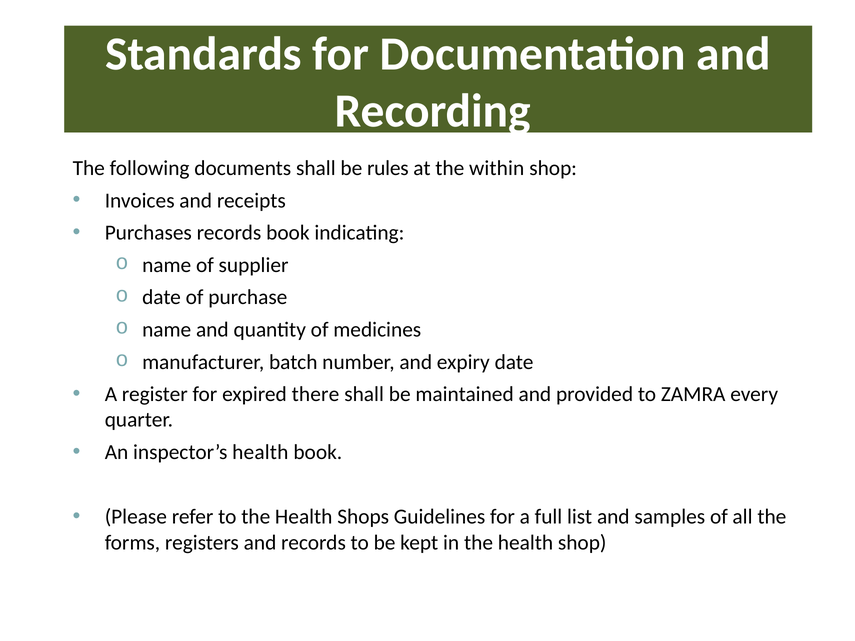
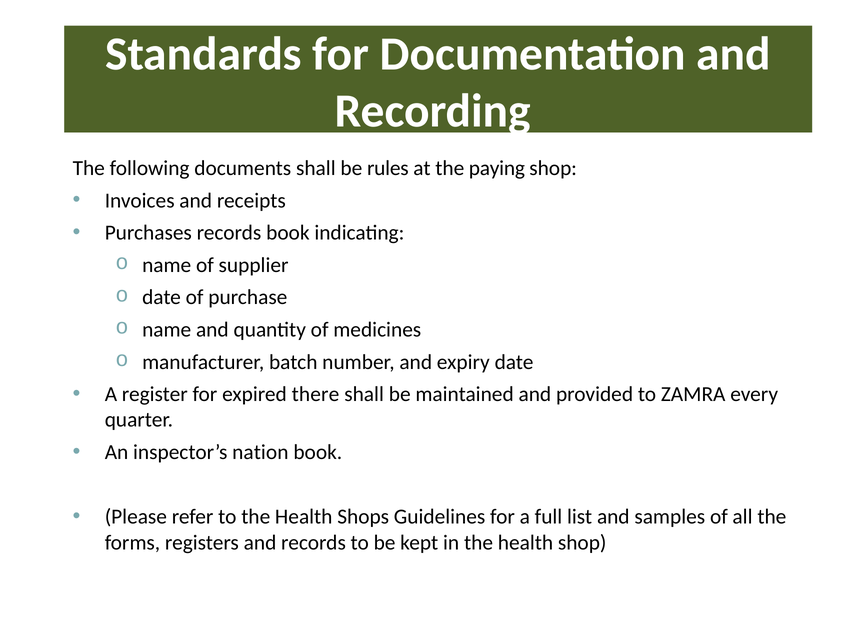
within: within -> paying
inspector’s health: health -> nation
